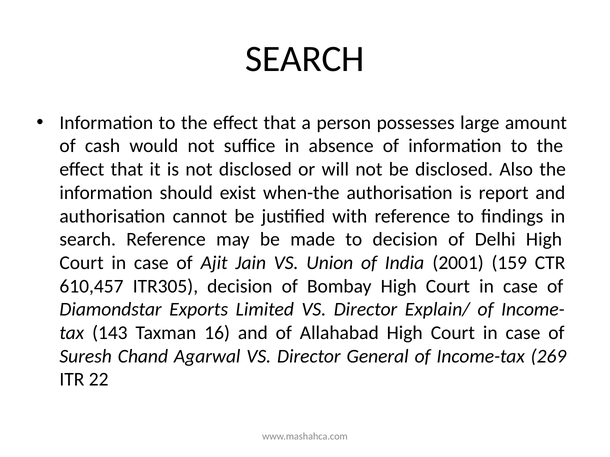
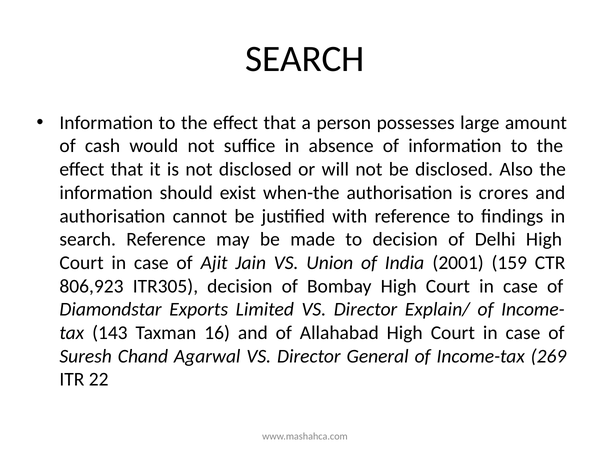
report: report -> crores
610,457: 610,457 -> 806,923
